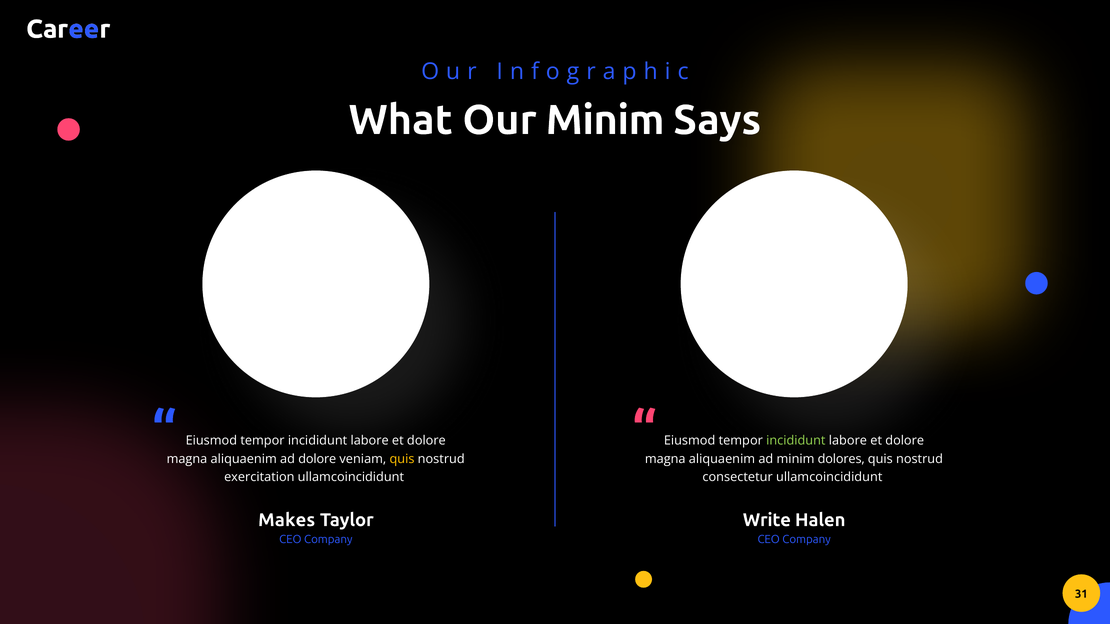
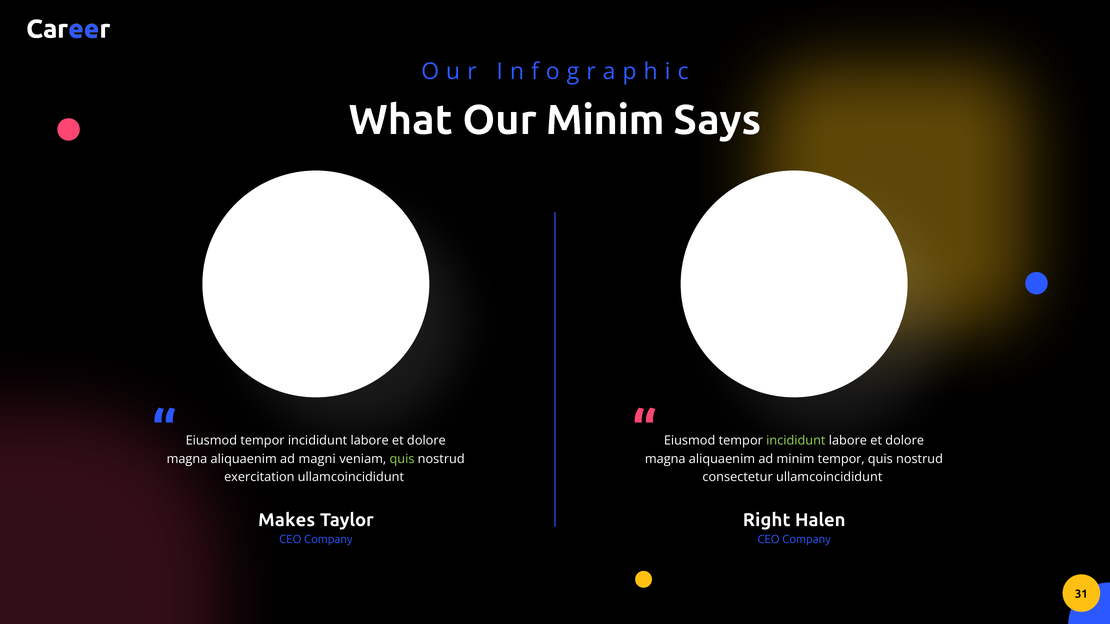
ad dolore: dolore -> magni
quis at (402, 459) colour: yellow -> light green
minim dolores: dolores -> tempor
Write: Write -> Right
